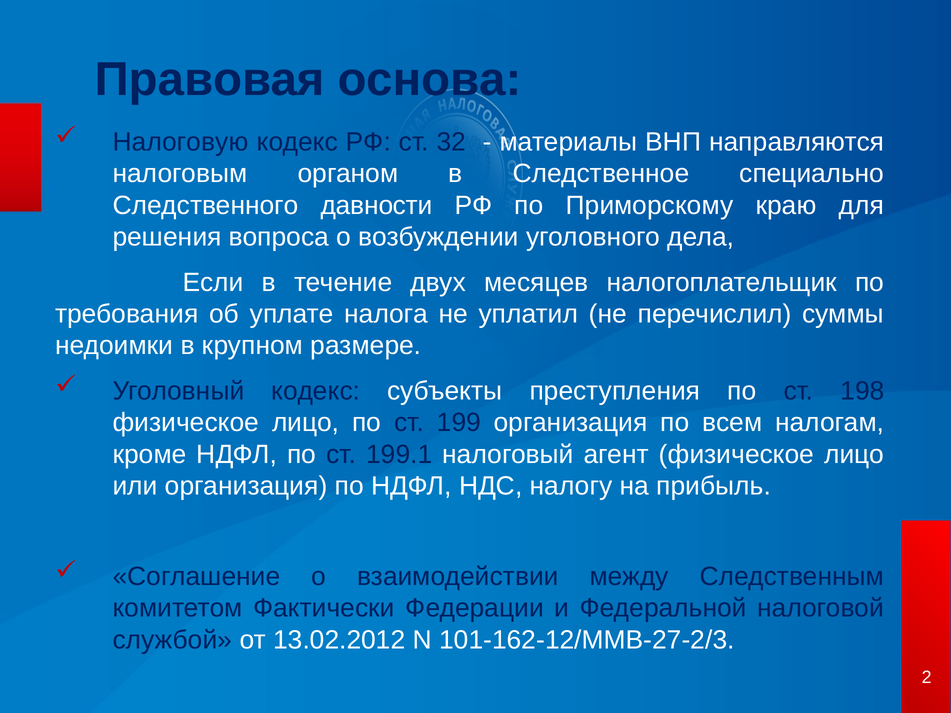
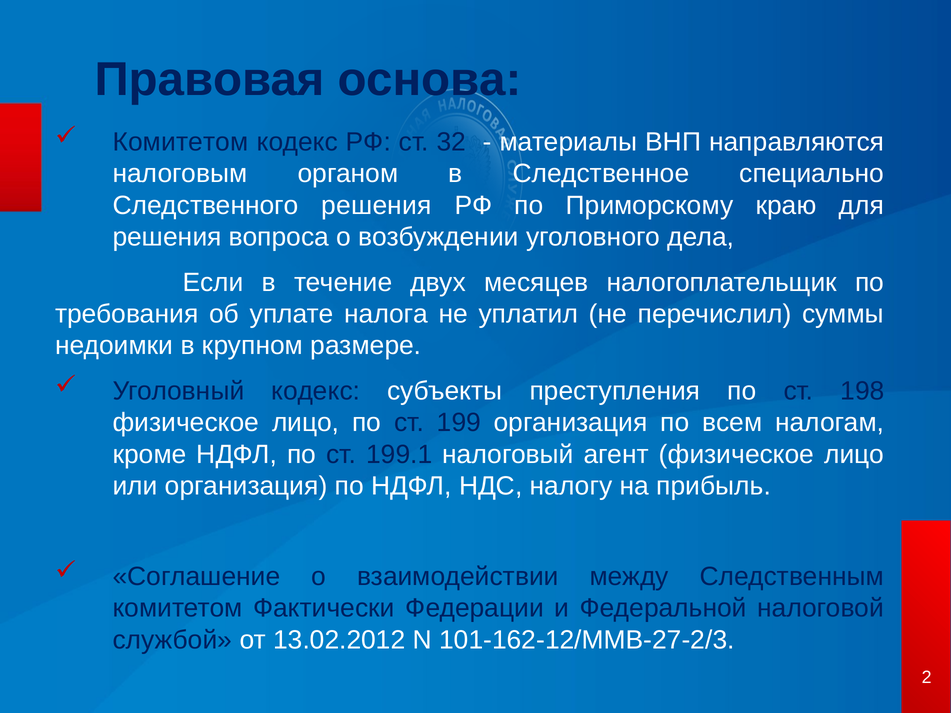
Налоговую at (181, 142): Налоговую -> Комитетом
Следственного давности: давности -> решения
